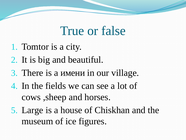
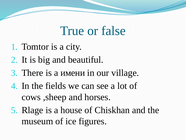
Large: Large -> Rlage
